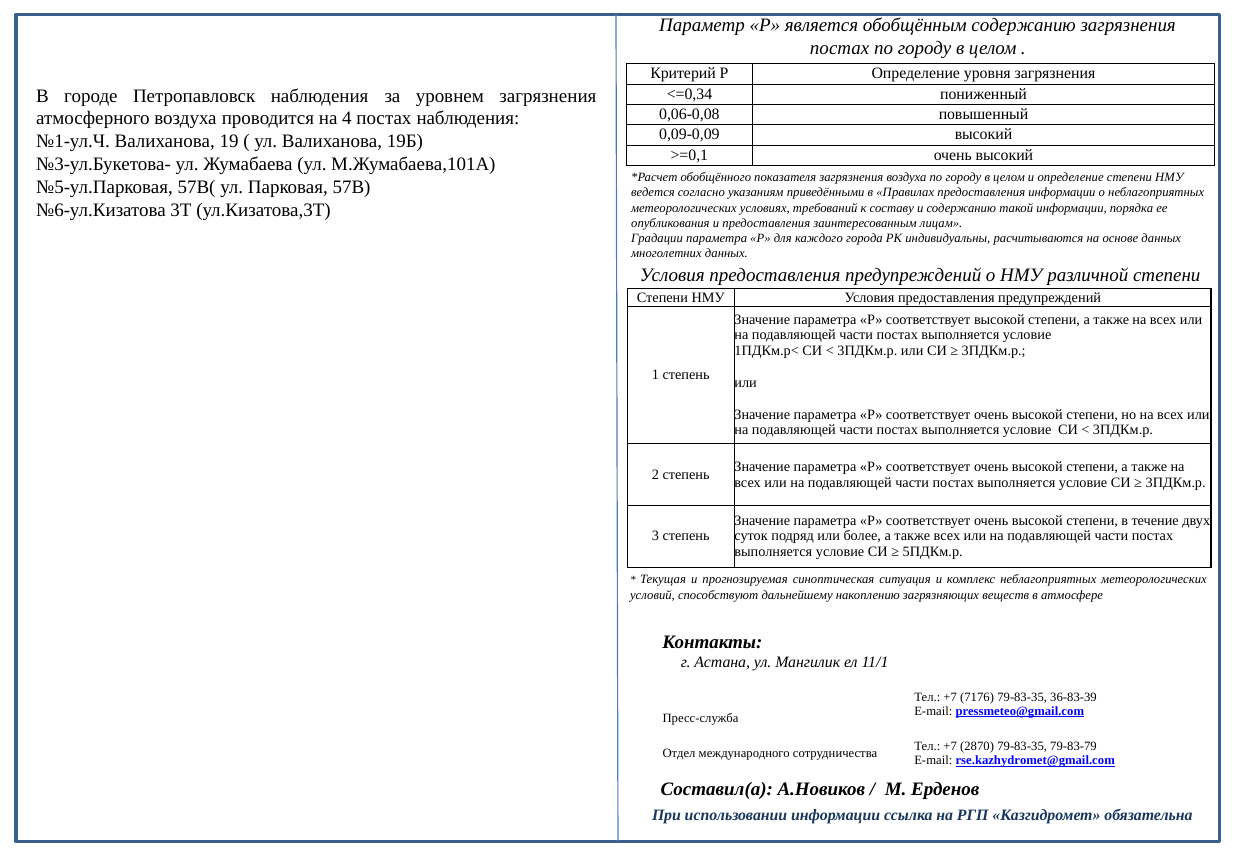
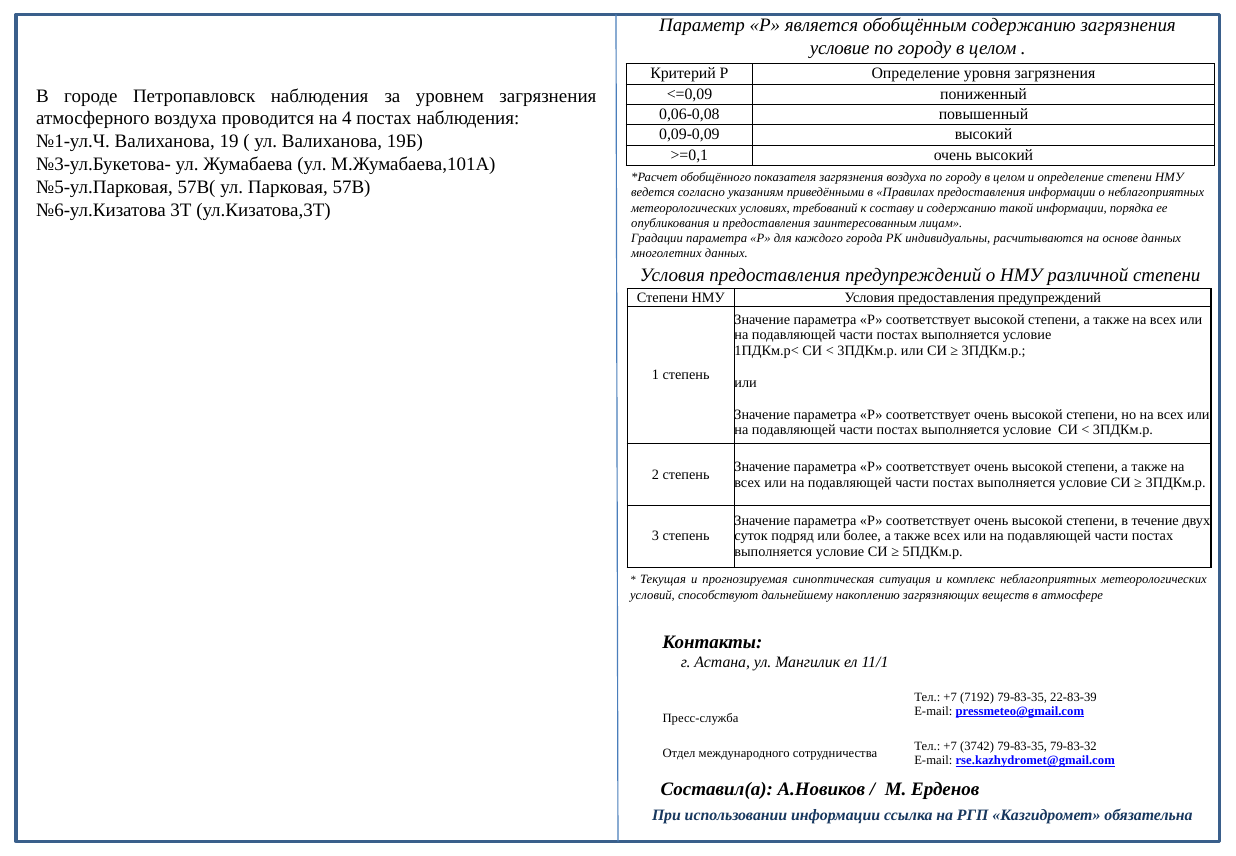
постах at (840, 48): постах -> условие
<=0,34: <=0,34 -> <=0,09
7176: 7176 -> 7192
36-83-39: 36-83-39 -> 22-83-39
2870: 2870 -> 3742
79-83-79: 79-83-79 -> 79-83-32
